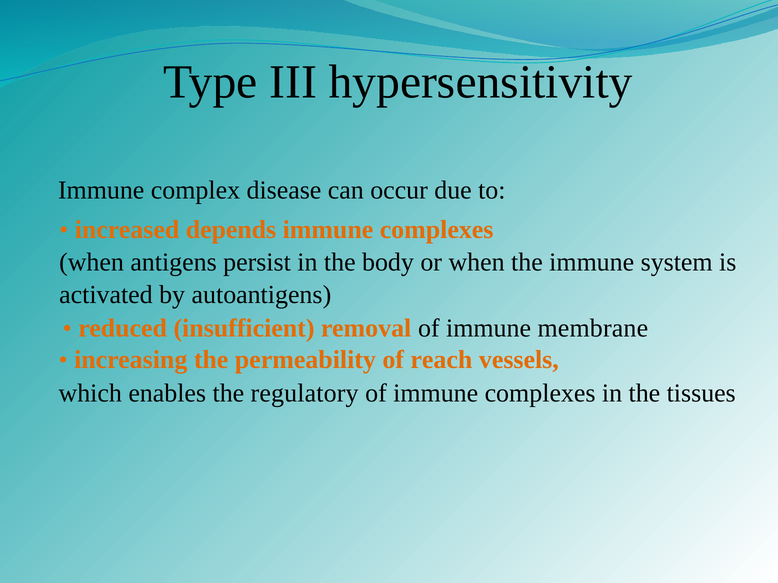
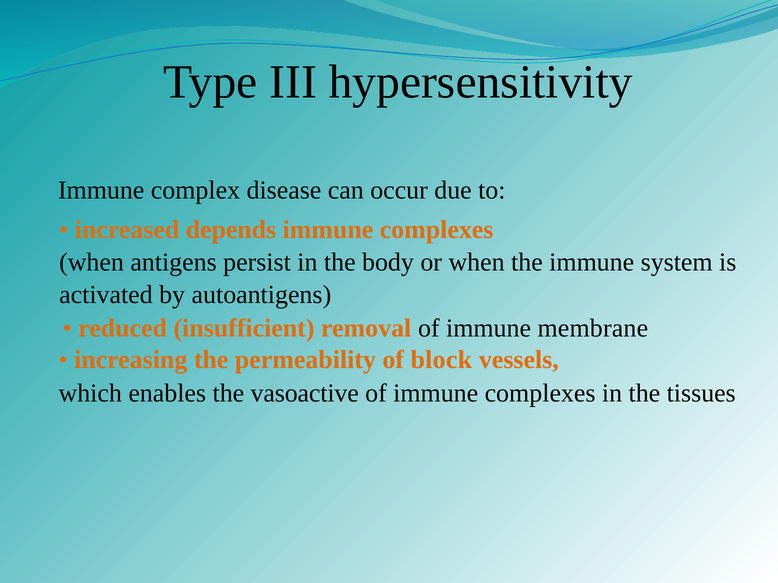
reach: reach -> block
regulatory: regulatory -> vasoactive
